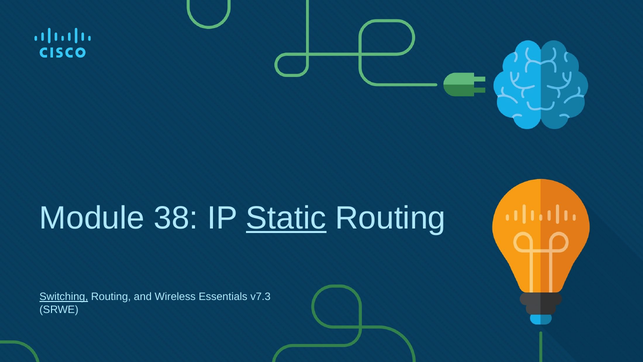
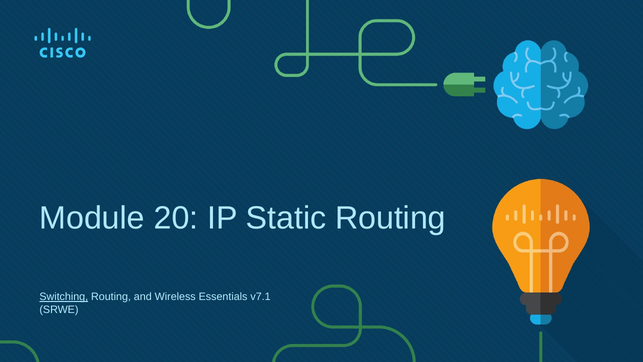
38: 38 -> 20
Static underline: present -> none
v7.3: v7.3 -> v7.1
